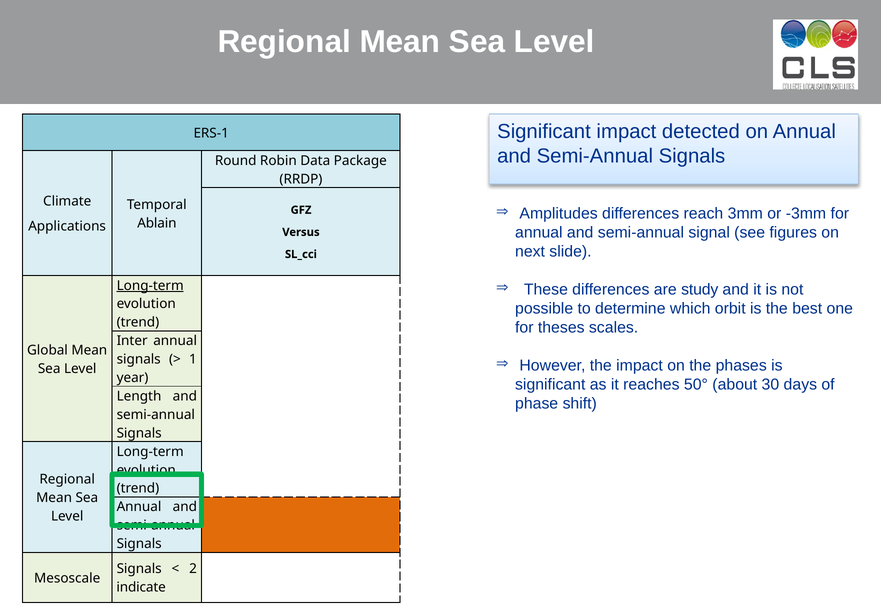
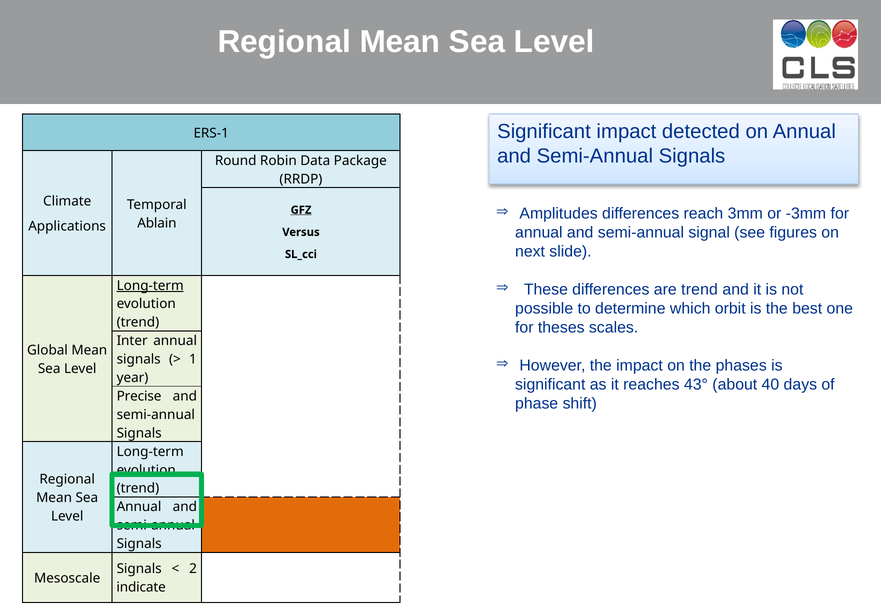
GFZ underline: none -> present
are study: study -> trend
50°: 50° -> 43°
30: 30 -> 40
Length: Length -> Precise
